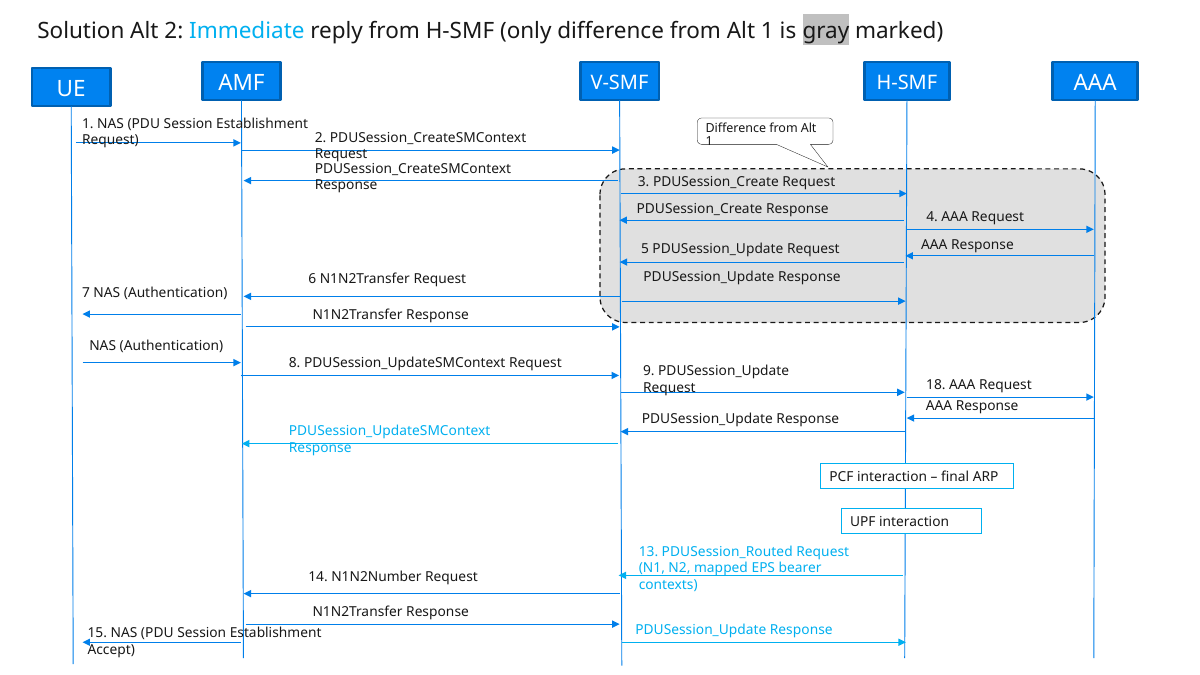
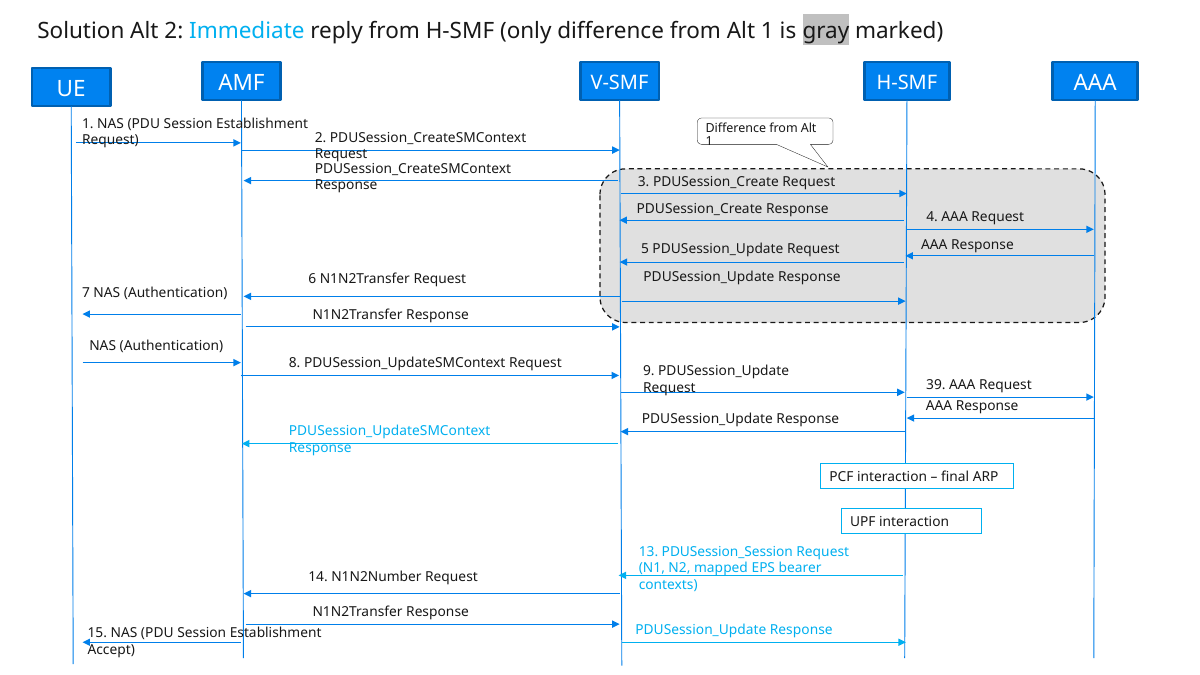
18: 18 -> 39
PDUSession_Routed: PDUSession_Routed -> PDUSession_Session
